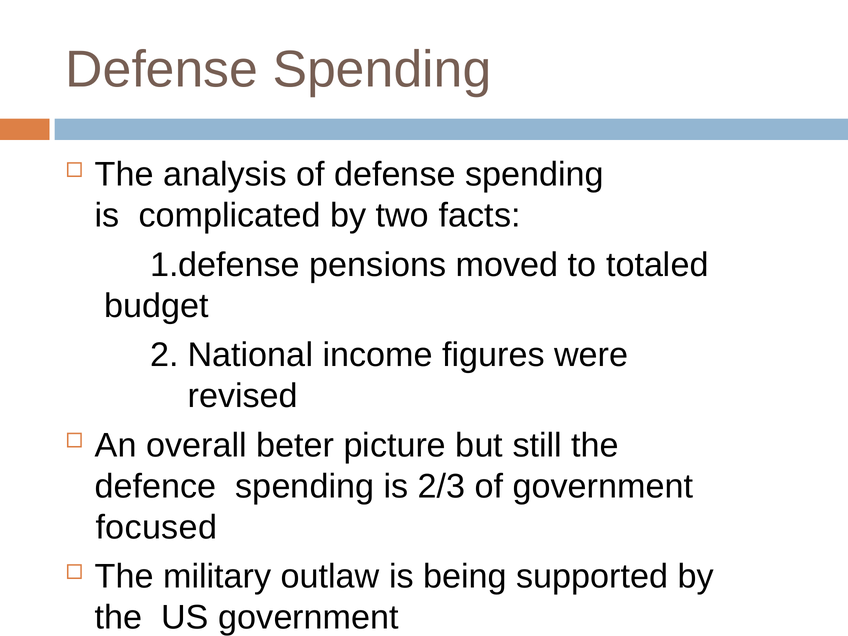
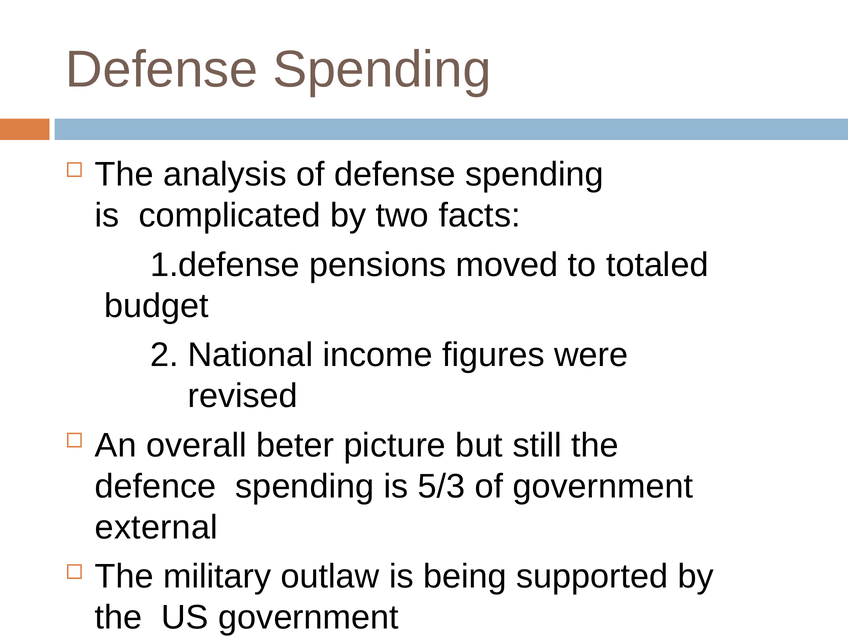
2/3: 2/3 -> 5/3
focused: focused -> external
